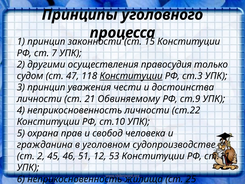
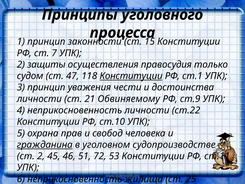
другими: другими -> защиты
ст.3: ст.3 -> ст.1
гражданина underline: none -> present
51 12: 12 -> 72
